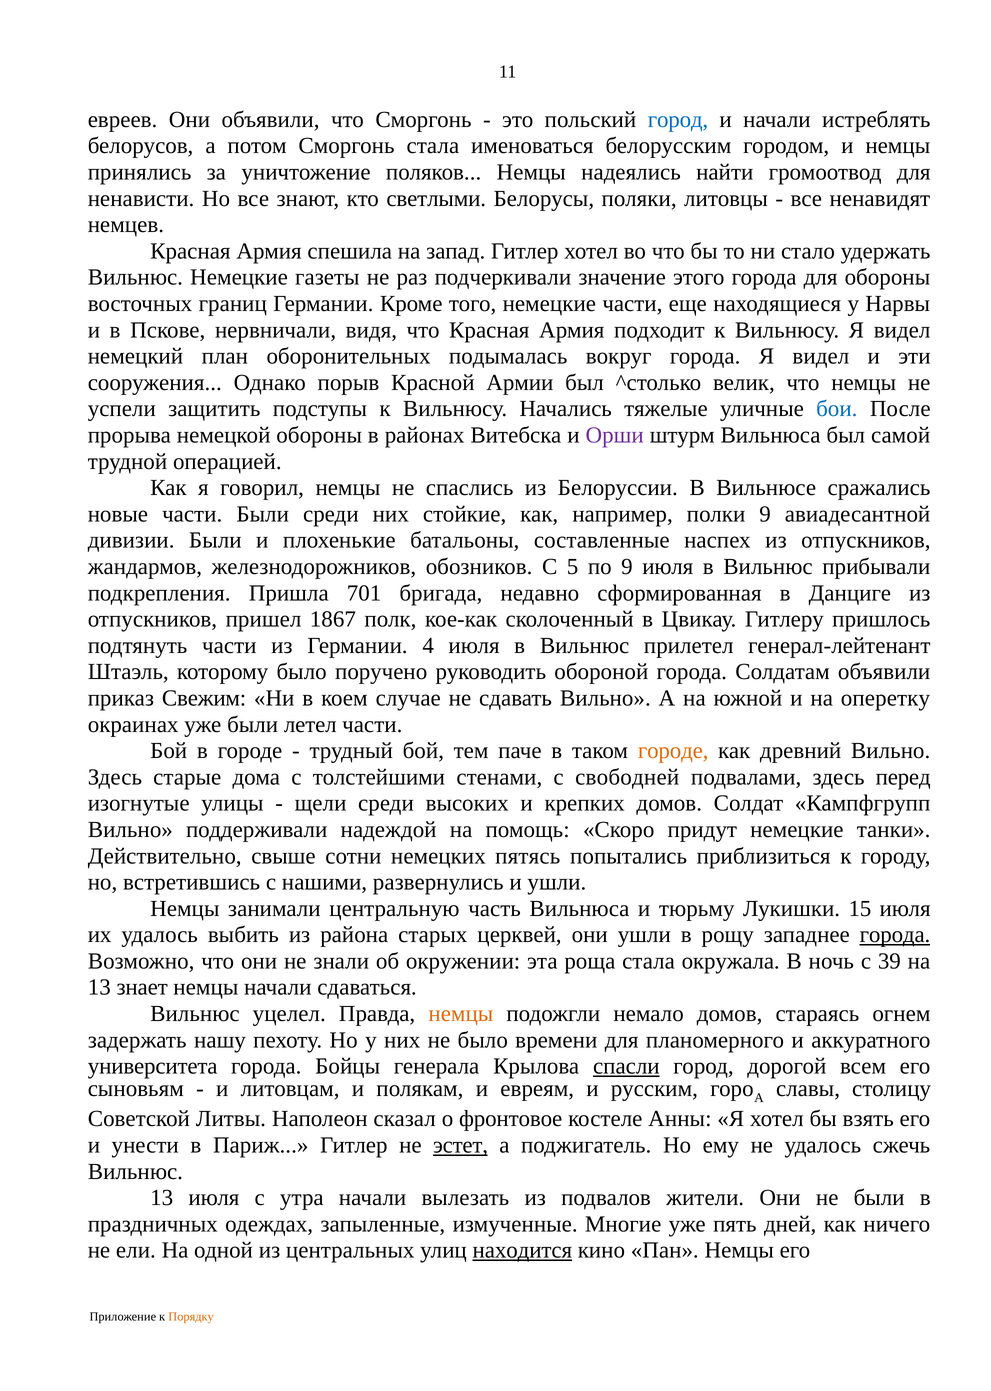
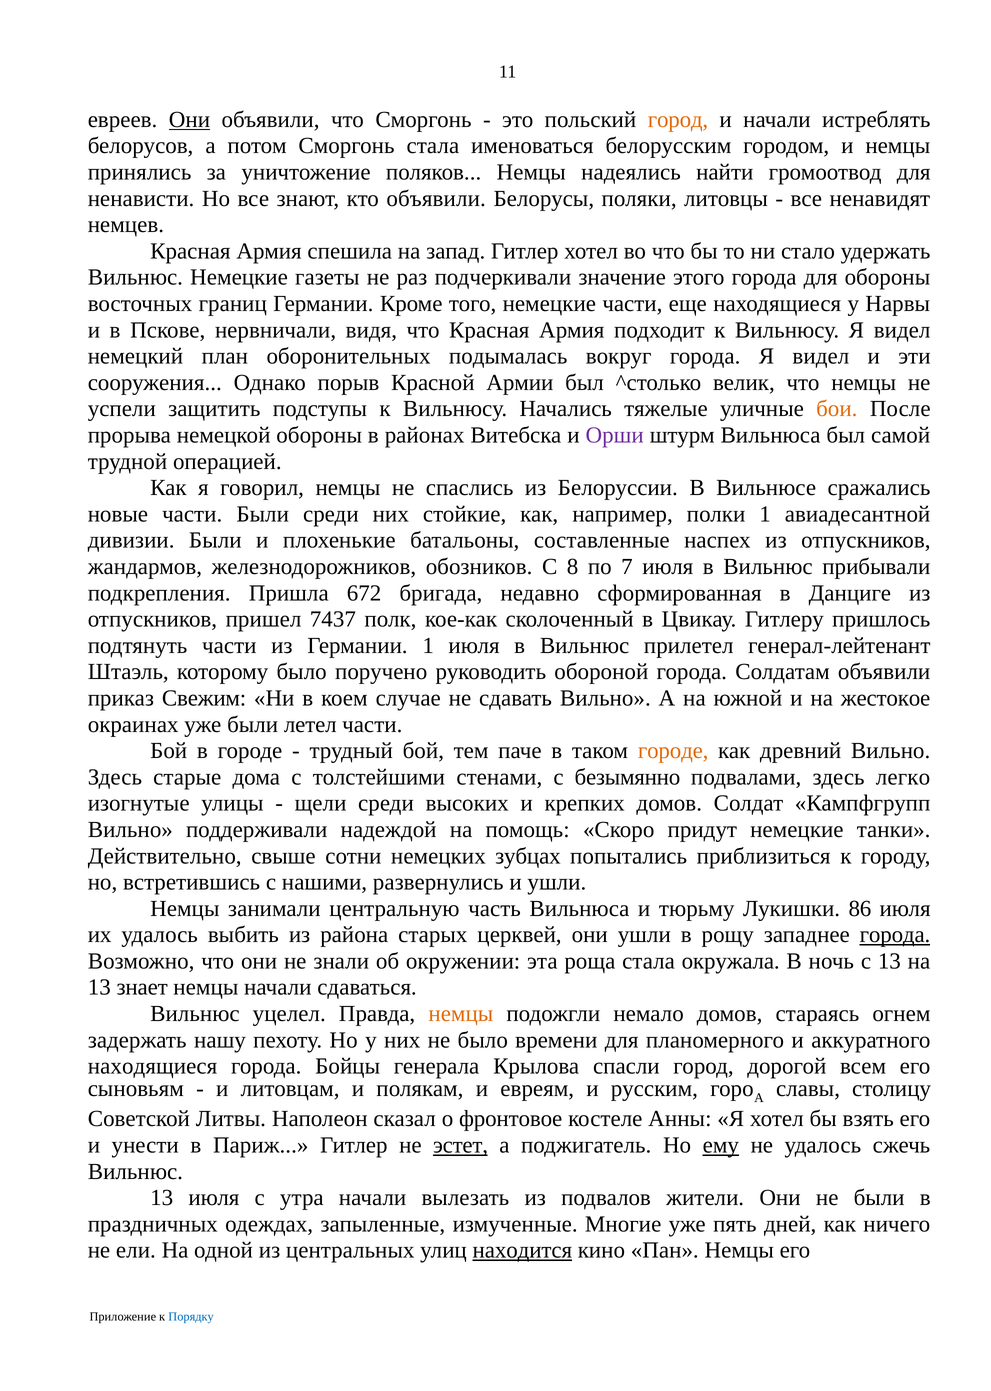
Они at (189, 120) underline: none -> present
город at (678, 120) colour: blue -> orange
кто светлыми: светлыми -> объявили
бои colour: blue -> orange
полки 9: 9 -> 1
5: 5 -> 8
по 9: 9 -> 7
701: 701 -> 672
1867: 1867 -> 7437
Германии 4: 4 -> 1
оперетку: оперетку -> жестокое
свободней: свободней -> безымянно
перед: перед -> легко
пятясь: пятясь -> зубцах
15: 15 -> 86
с 39: 39 -> 13
университета at (153, 1067): университета -> находящиеся
спасли underline: present -> none
ему underline: none -> present
Порядку colour: orange -> blue
